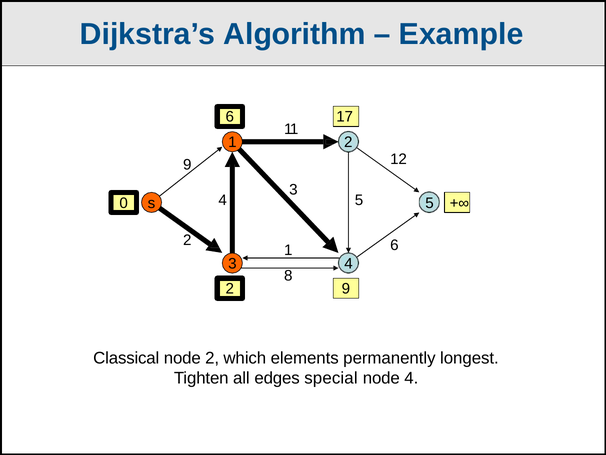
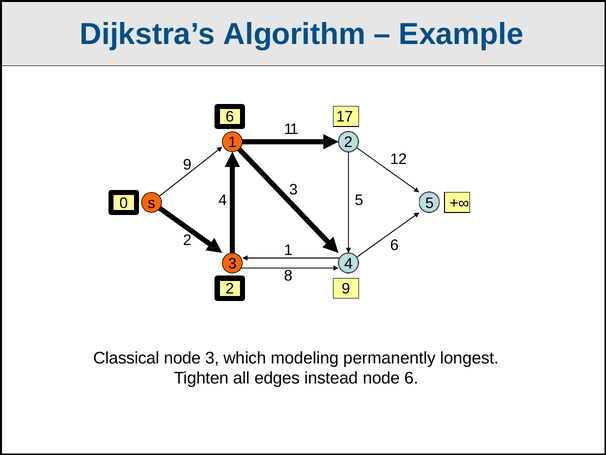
node 2: 2 -> 3
elements: elements -> modeling
special: special -> instead
node 4: 4 -> 6
